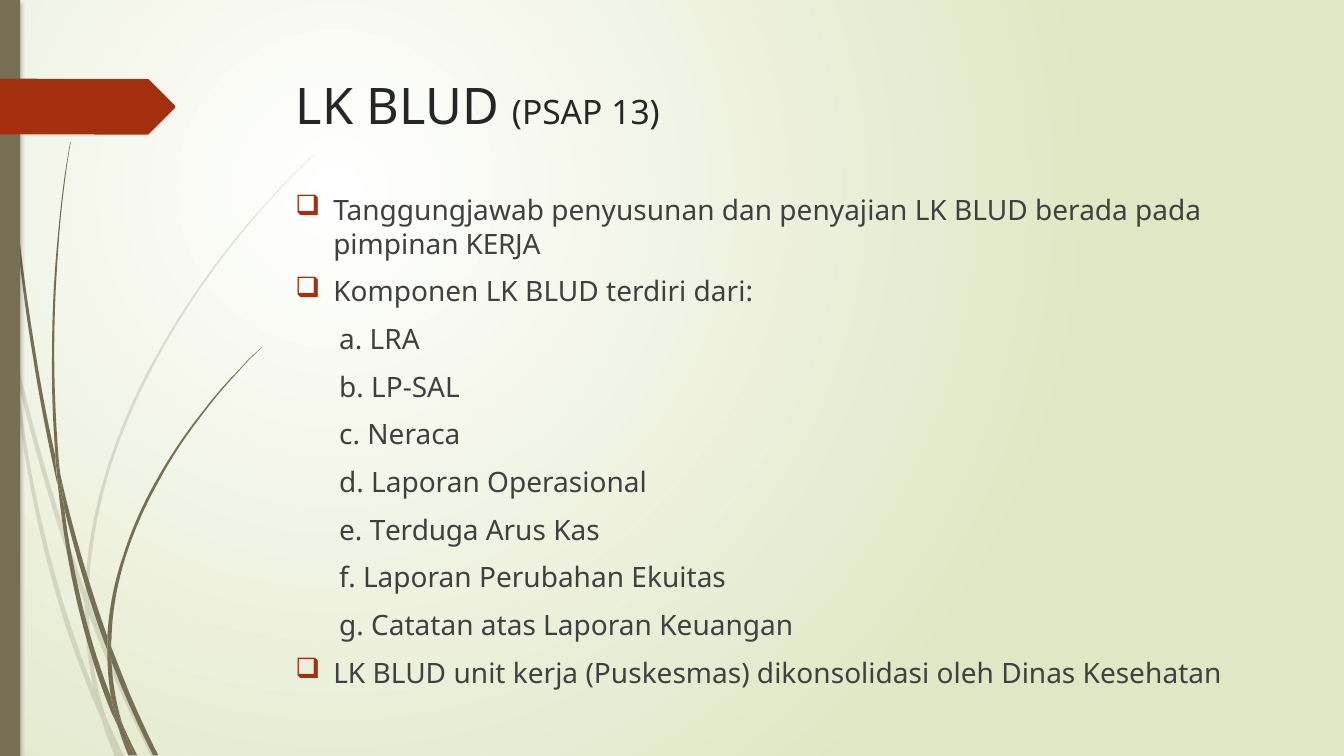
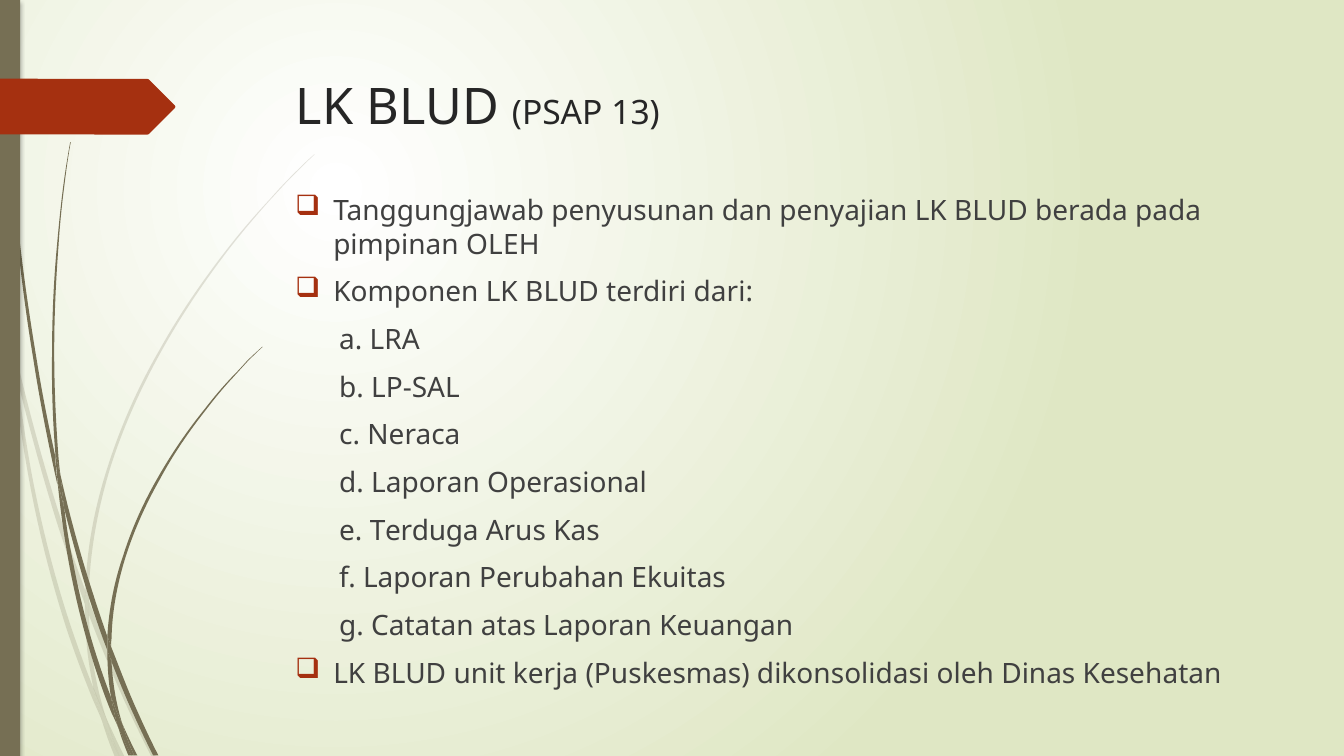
pimpinan KERJA: KERJA -> OLEH
